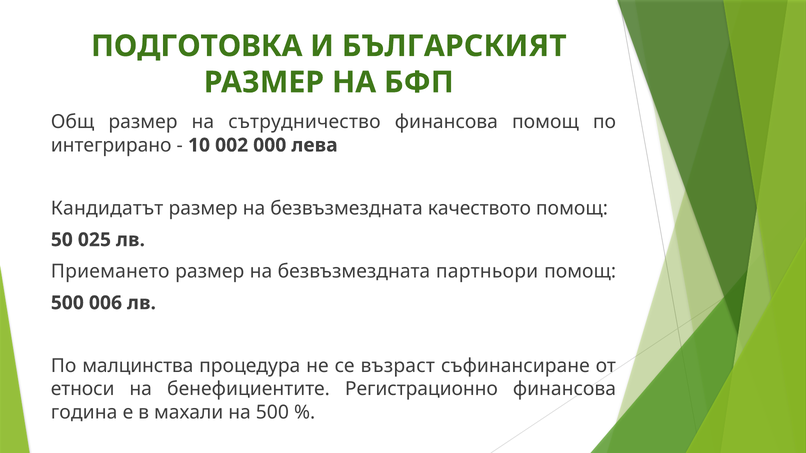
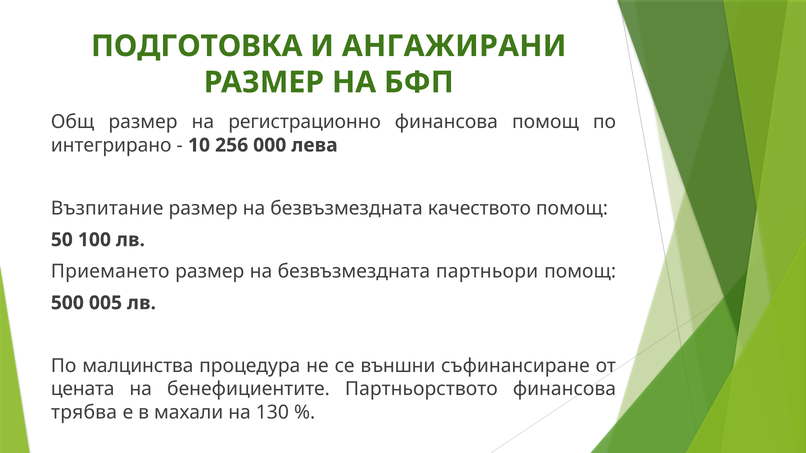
БЪЛГАРСКИЯТ: БЪЛГАРСКИЯТ -> АНГАЖИРАНИ
сътрудничество: сътрудничество -> регистрационно
002: 002 -> 256
Кандидатът: Кандидатът -> Възпитание
025: 025 -> 100
006: 006 -> 005
възраст: възраст -> външни
етноси: етноси -> цената
Регистрационно: Регистрационно -> Партньорството
година: година -> трябва
на 500: 500 -> 130
